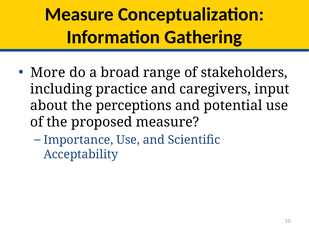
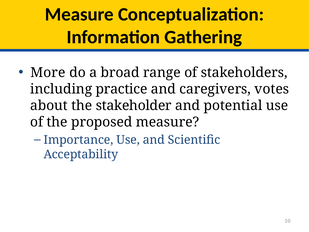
input: input -> votes
perceptions: perceptions -> stakeholder
